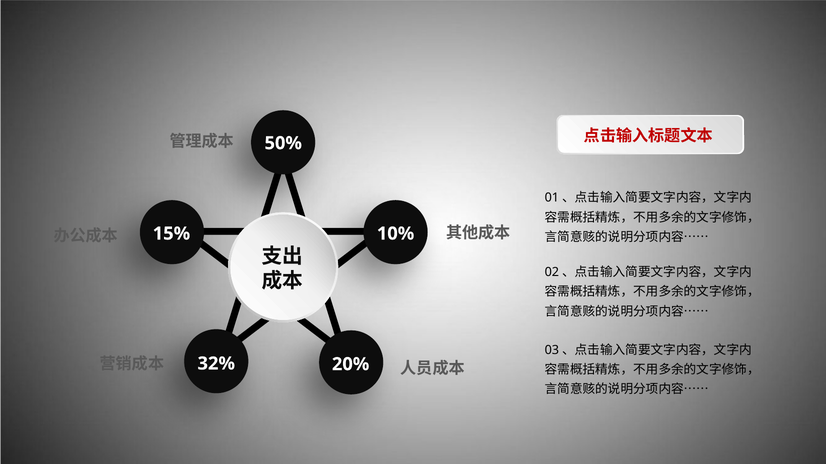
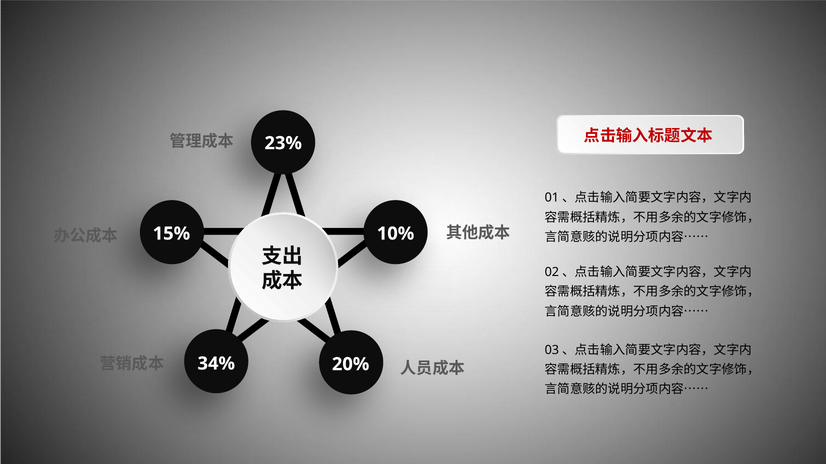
50%: 50% -> 23%
32%: 32% -> 34%
